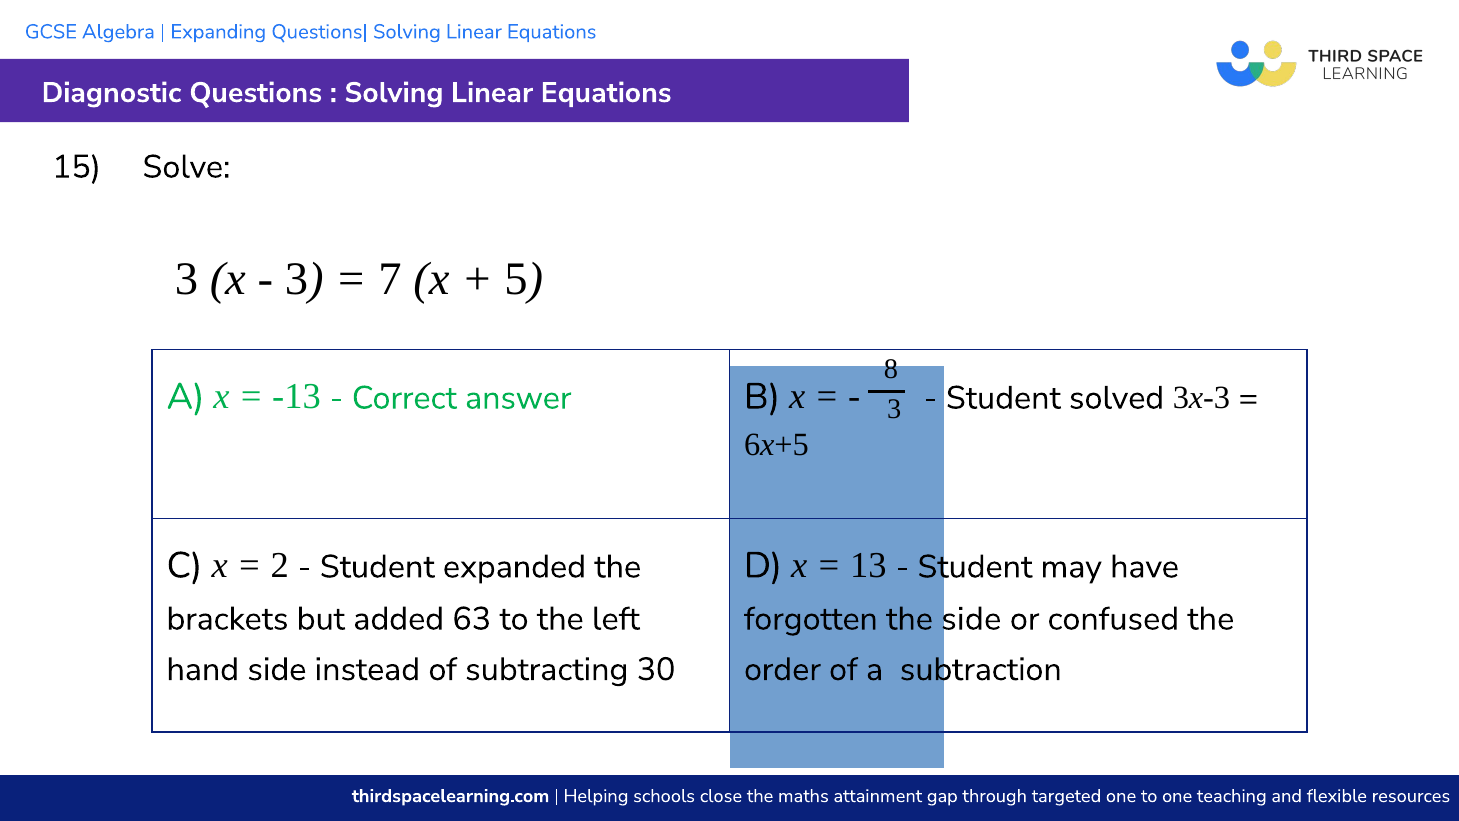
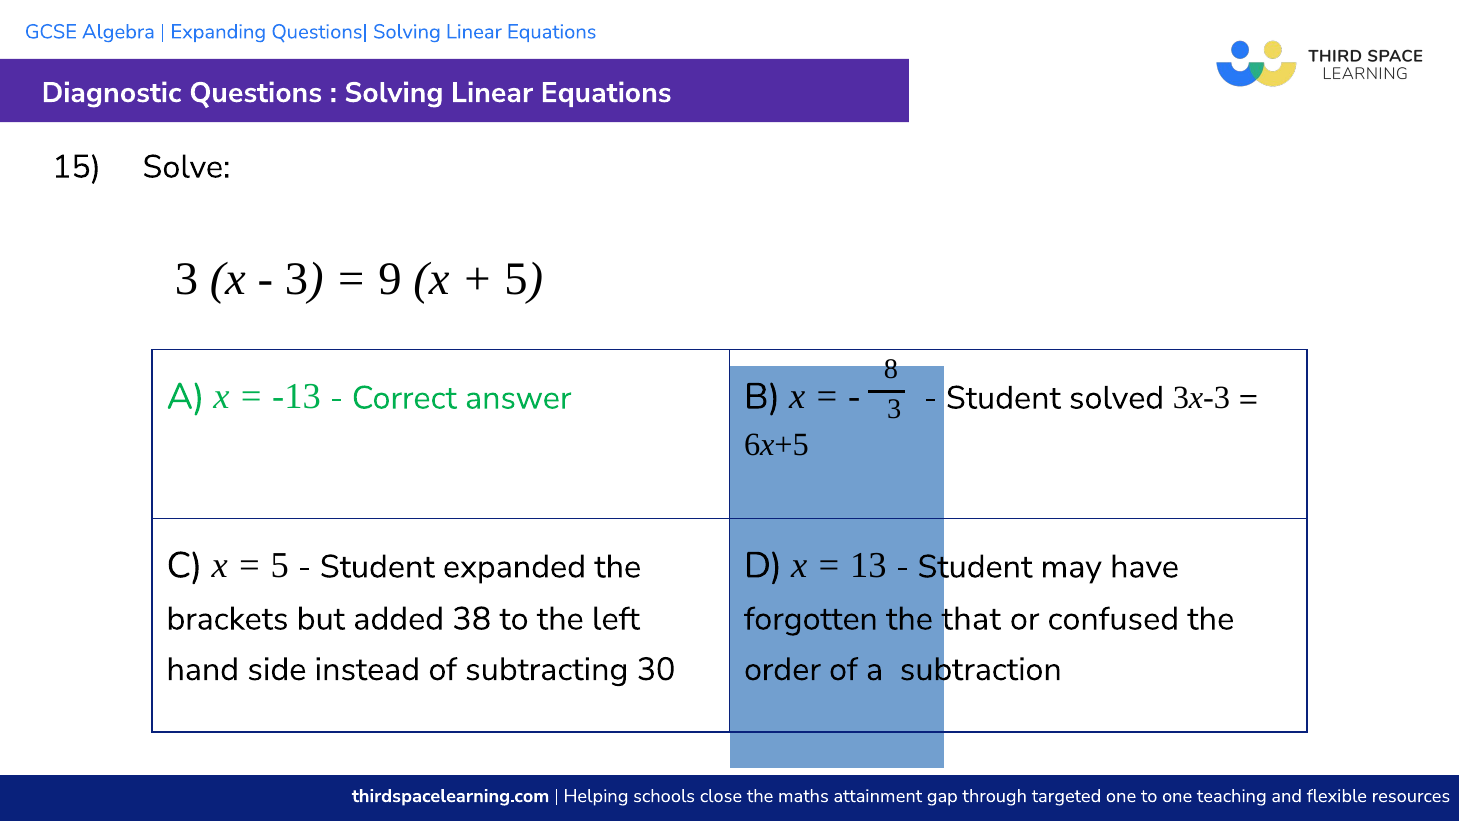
7: 7 -> 9
2 at (280, 565): 2 -> 5
63: 63 -> 38
the side: side -> that
